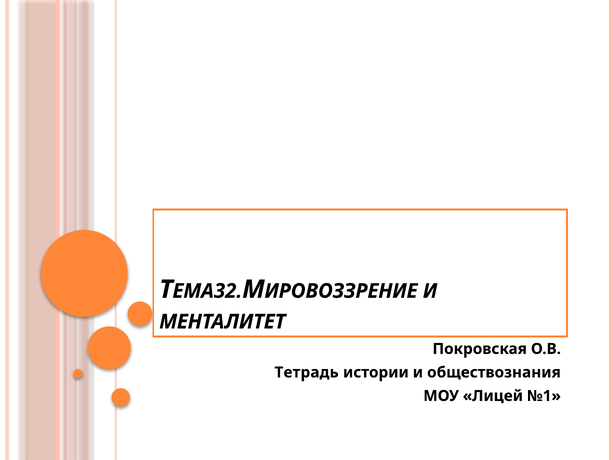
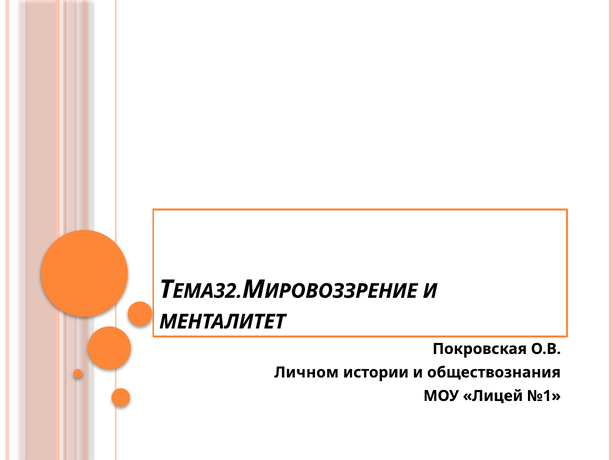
Тетрадь: Тетрадь -> Личном
